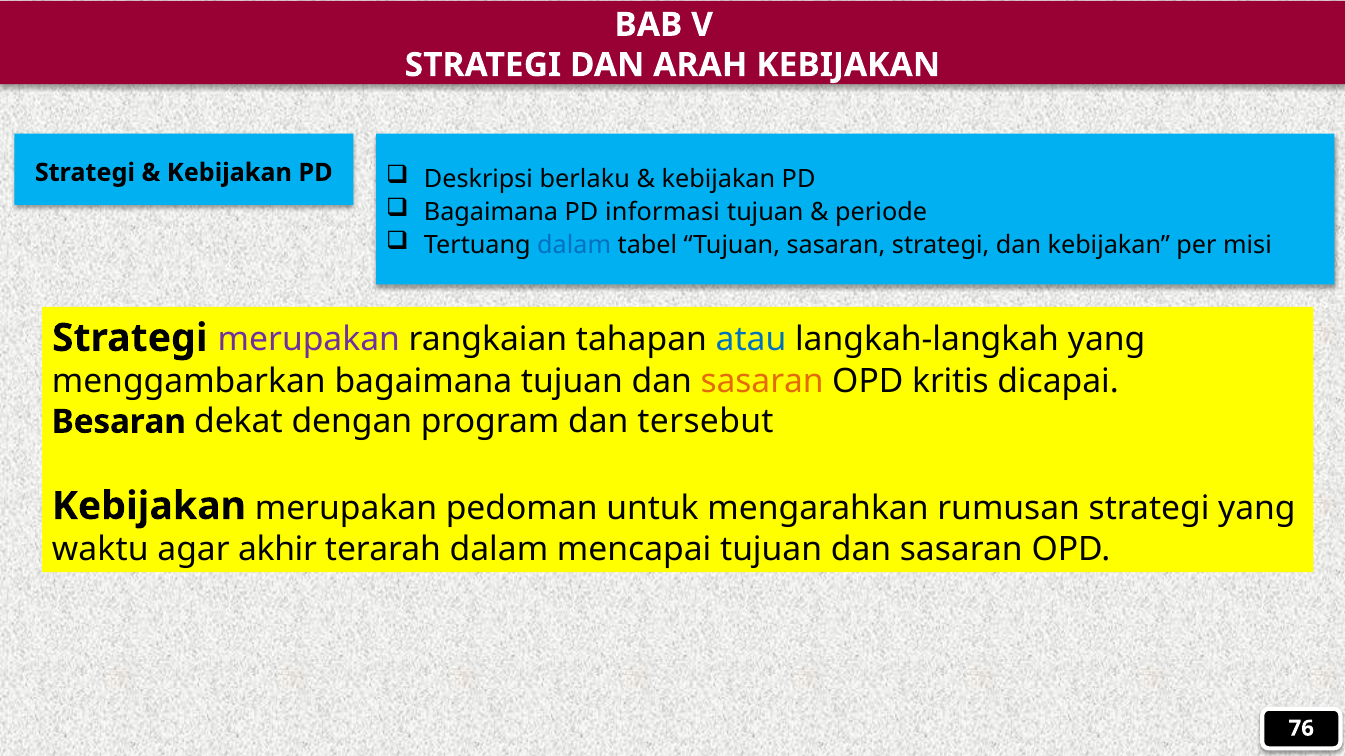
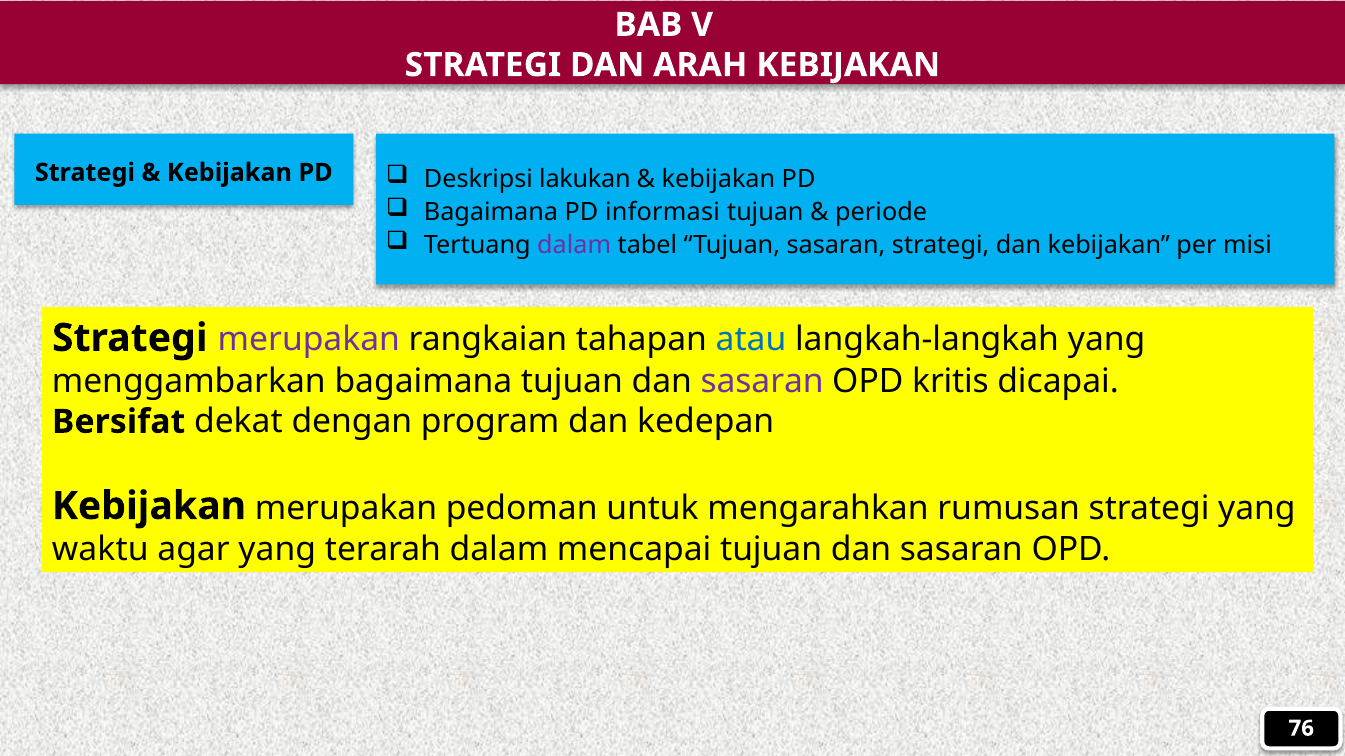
berlaku: berlaku -> lakukan
dalam at (574, 246) colour: blue -> purple
sasaran at (762, 382) colour: orange -> purple
Besaran: Besaran -> Bersifat
tersebut: tersebut -> kedepan
agar akhir: akhir -> yang
